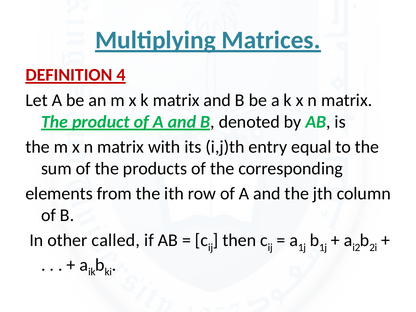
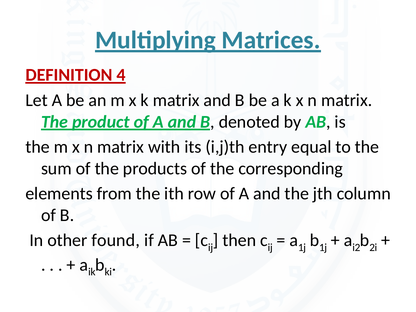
called: called -> found
